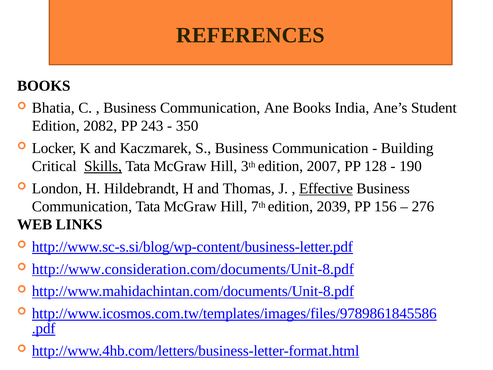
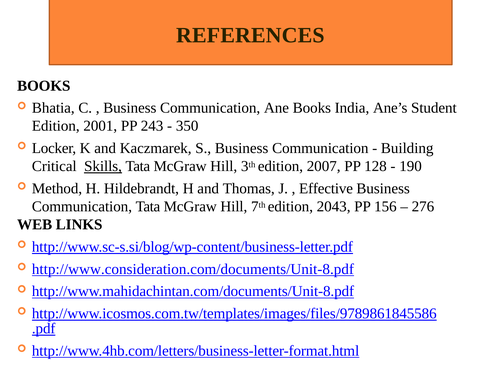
2082: 2082 -> 2001
London: London -> Method
Effective underline: present -> none
2039: 2039 -> 2043
